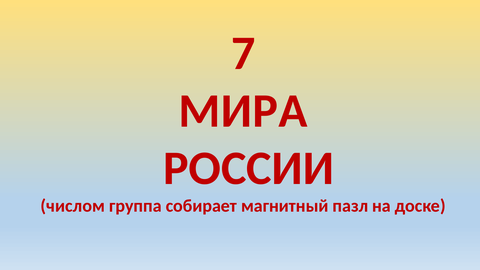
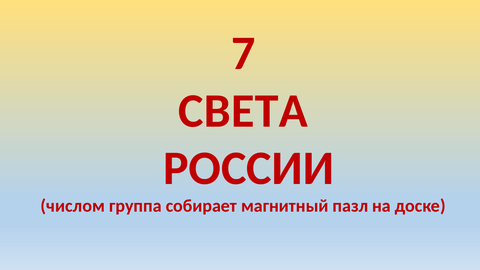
МИРА: МИРА -> СВЕТА
